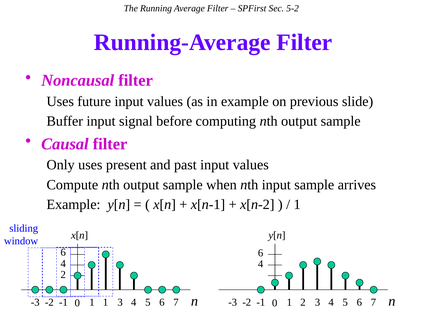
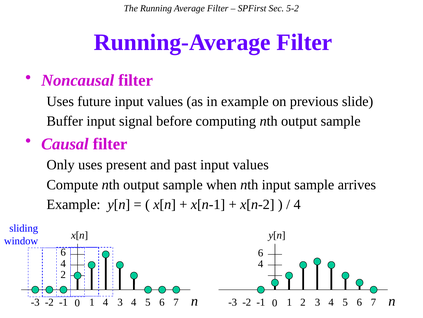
1 at (297, 204): 1 -> 4
1 1: 1 -> 4
